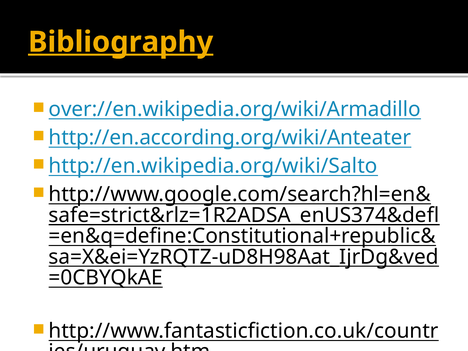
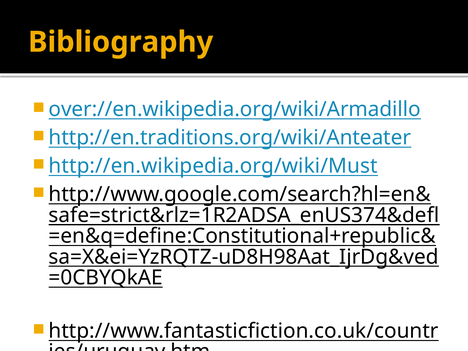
Bibliography underline: present -> none
http://en.according.org/wiki/Anteater: http://en.according.org/wiki/Anteater -> http://en.traditions.org/wiki/Anteater
http://en.wikipedia.org/wiki/Salto: http://en.wikipedia.org/wiki/Salto -> http://en.wikipedia.org/wiki/Must
